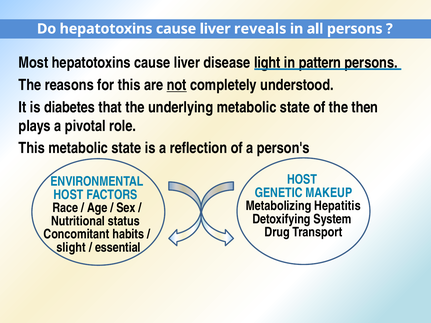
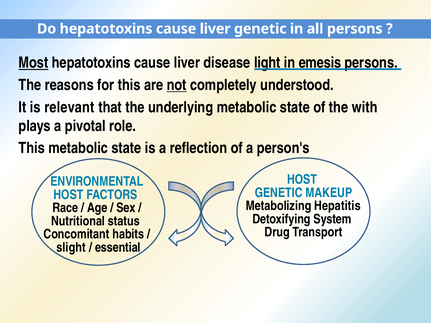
liver reveals: reveals -> genetic
Most underline: none -> present
pattern: pattern -> emesis
diabetes: diabetes -> relevant
then: then -> with
